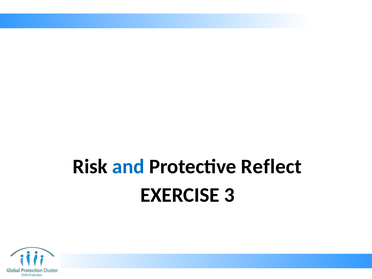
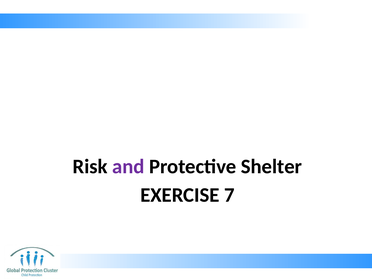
and colour: blue -> purple
Reflect: Reflect -> Shelter
3: 3 -> 7
